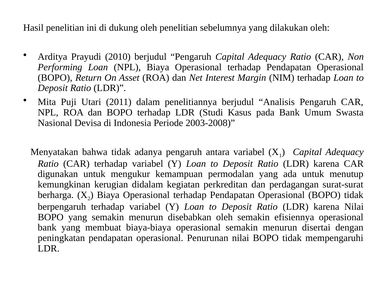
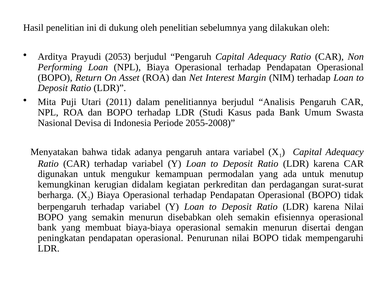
2010: 2010 -> 2053
2003-2008: 2003-2008 -> 2055-2008
